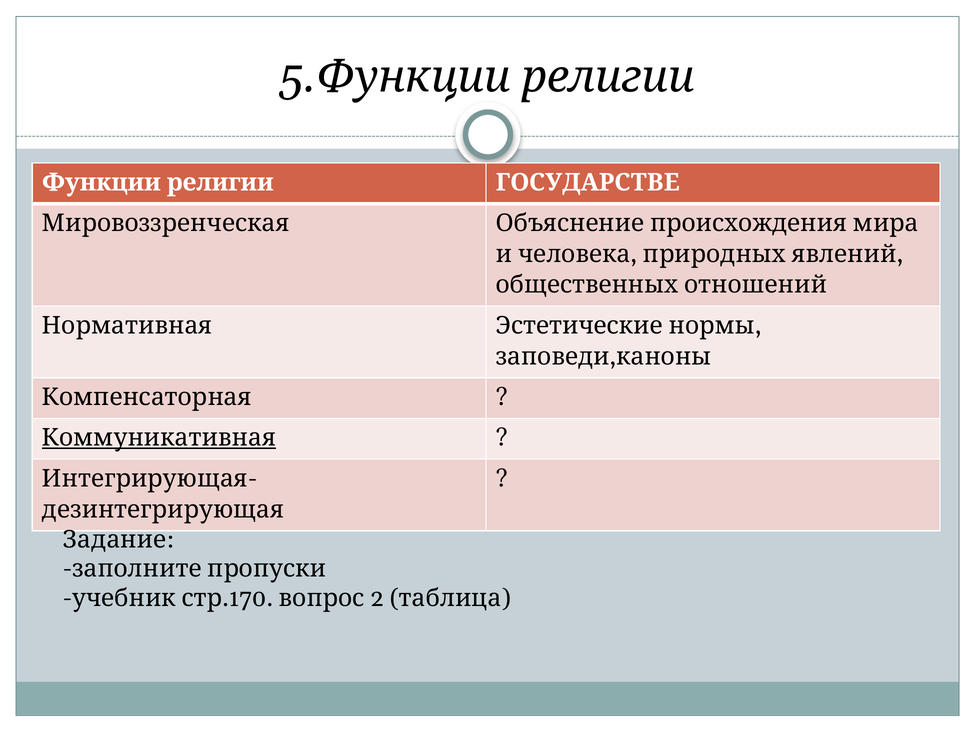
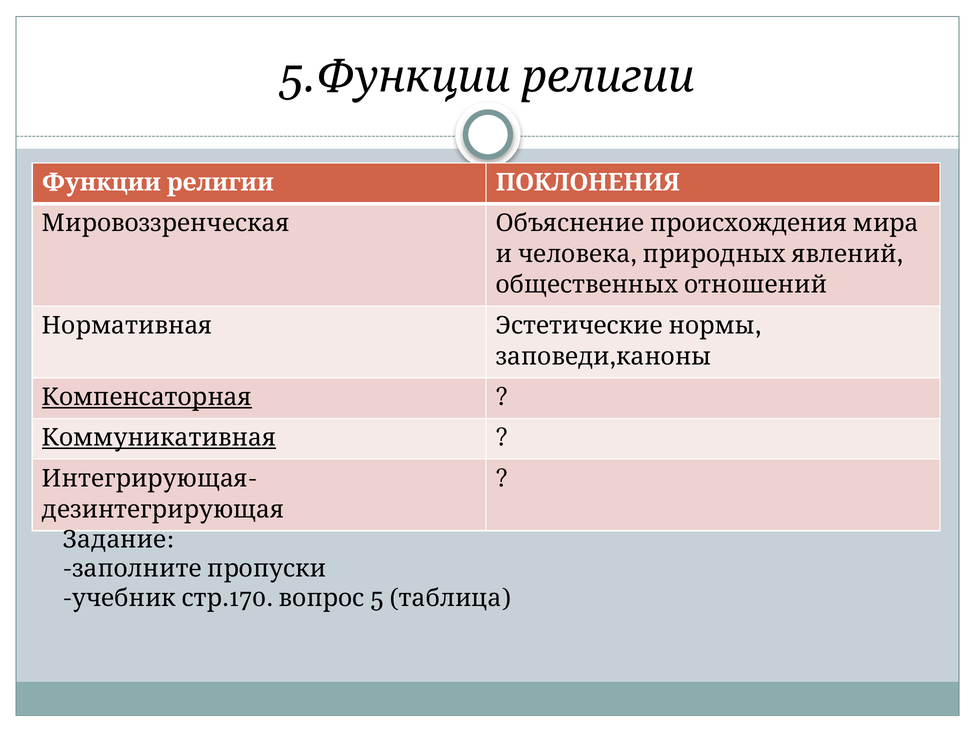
ГОСУДАРСТВЕ: ГОСУДАРСТВЕ -> ПОКЛОНЕНИЯ
Компенсаторная underline: none -> present
2 at (377, 598): 2 -> 5
